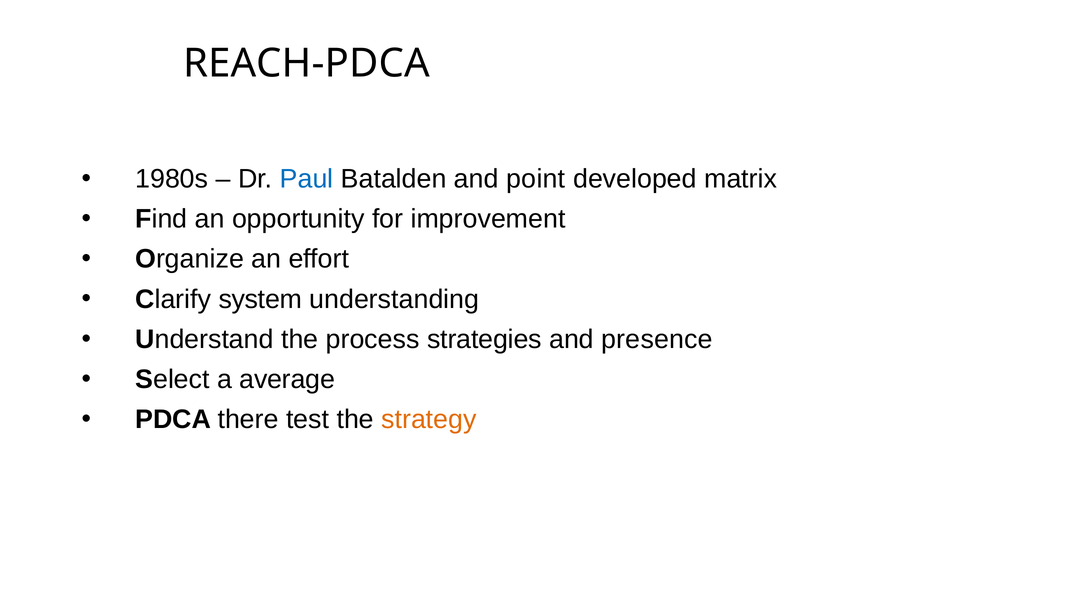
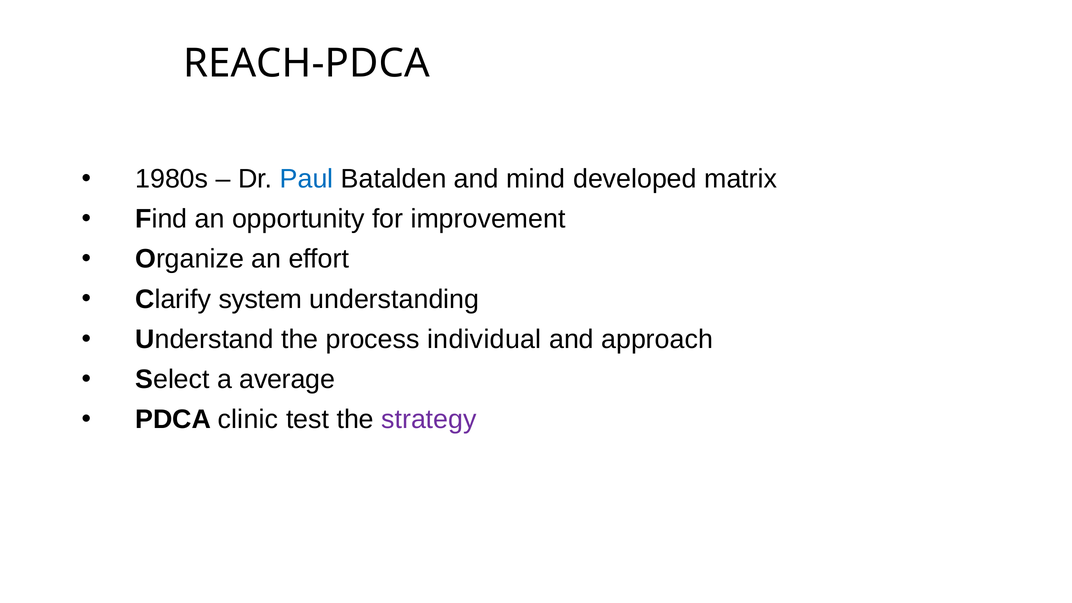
point: point -> mind
strategies: strategies -> individual
presence: presence -> approach
there: there -> clinic
strategy colour: orange -> purple
